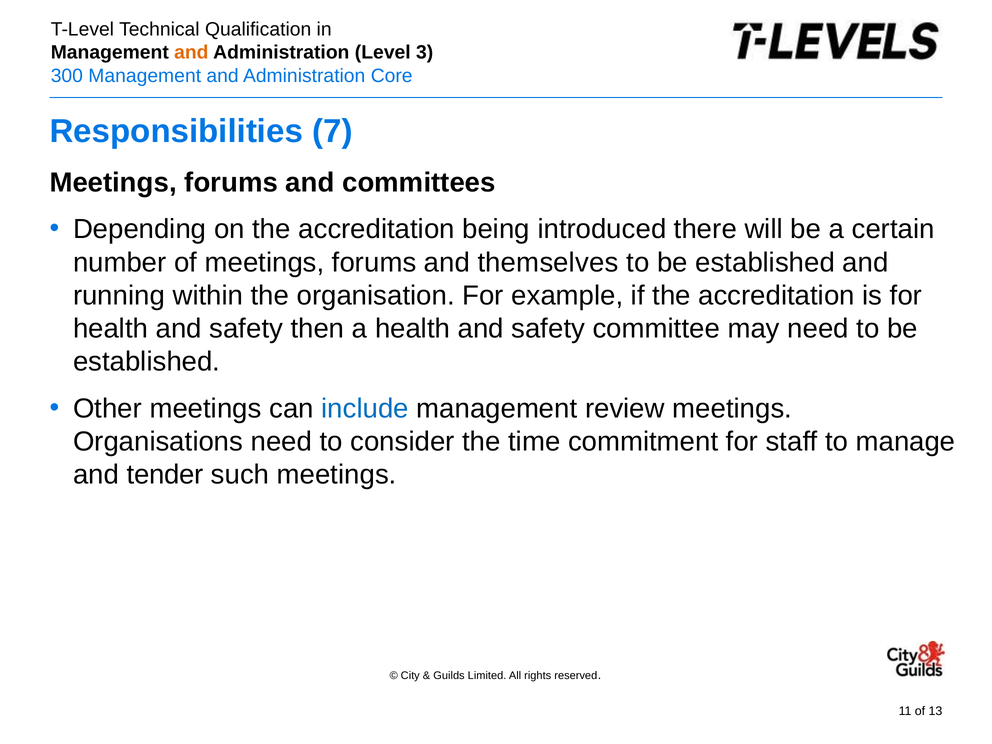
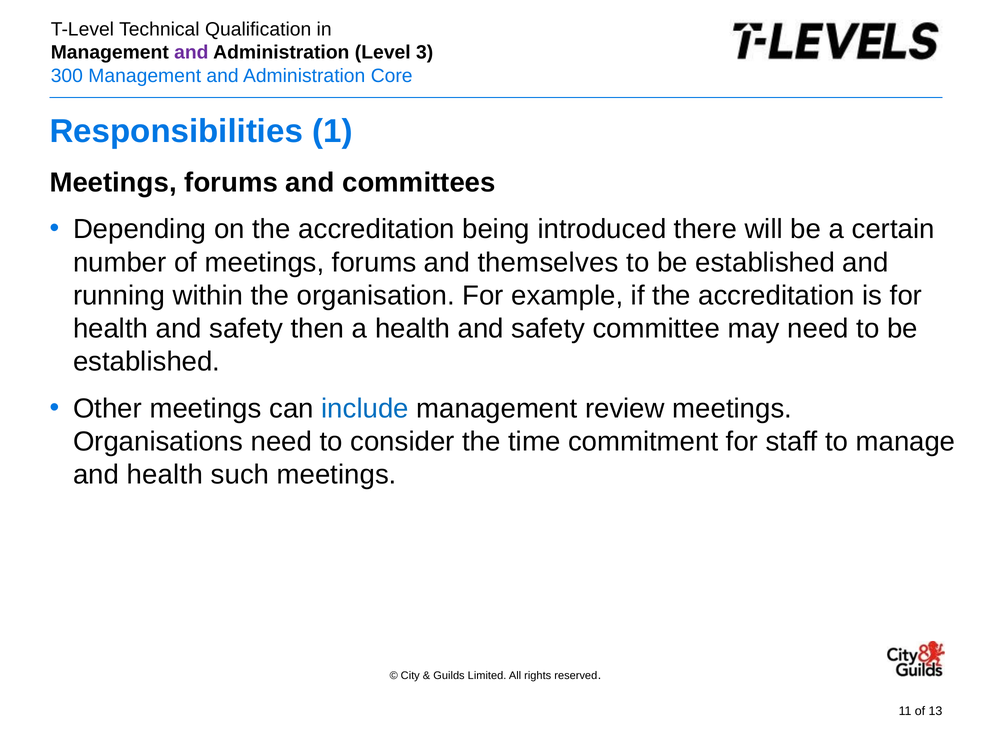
and at (191, 53) colour: orange -> purple
7: 7 -> 1
and tender: tender -> health
